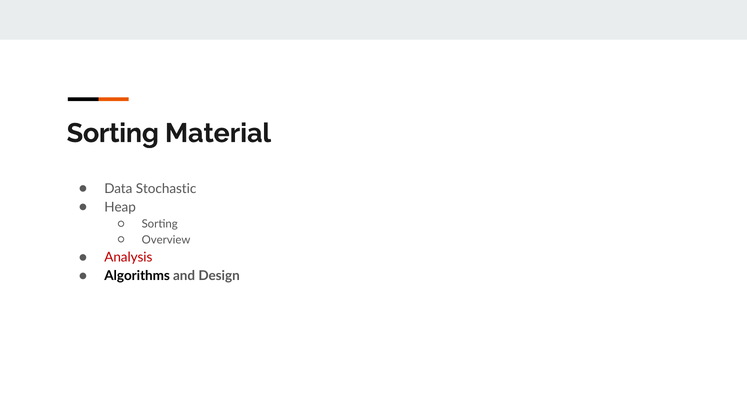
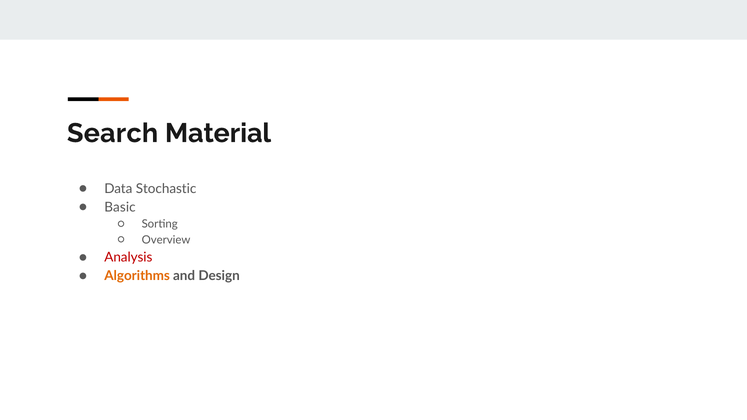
Sorting at (113, 133): Sorting -> Search
Heap: Heap -> Basic
Algorithms colour: black -> orange
